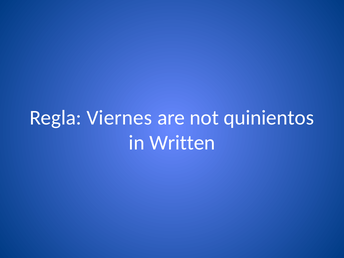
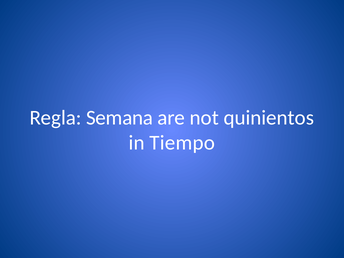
Viernes: Viernes -> Semana
Written: Written -> Tiempo
